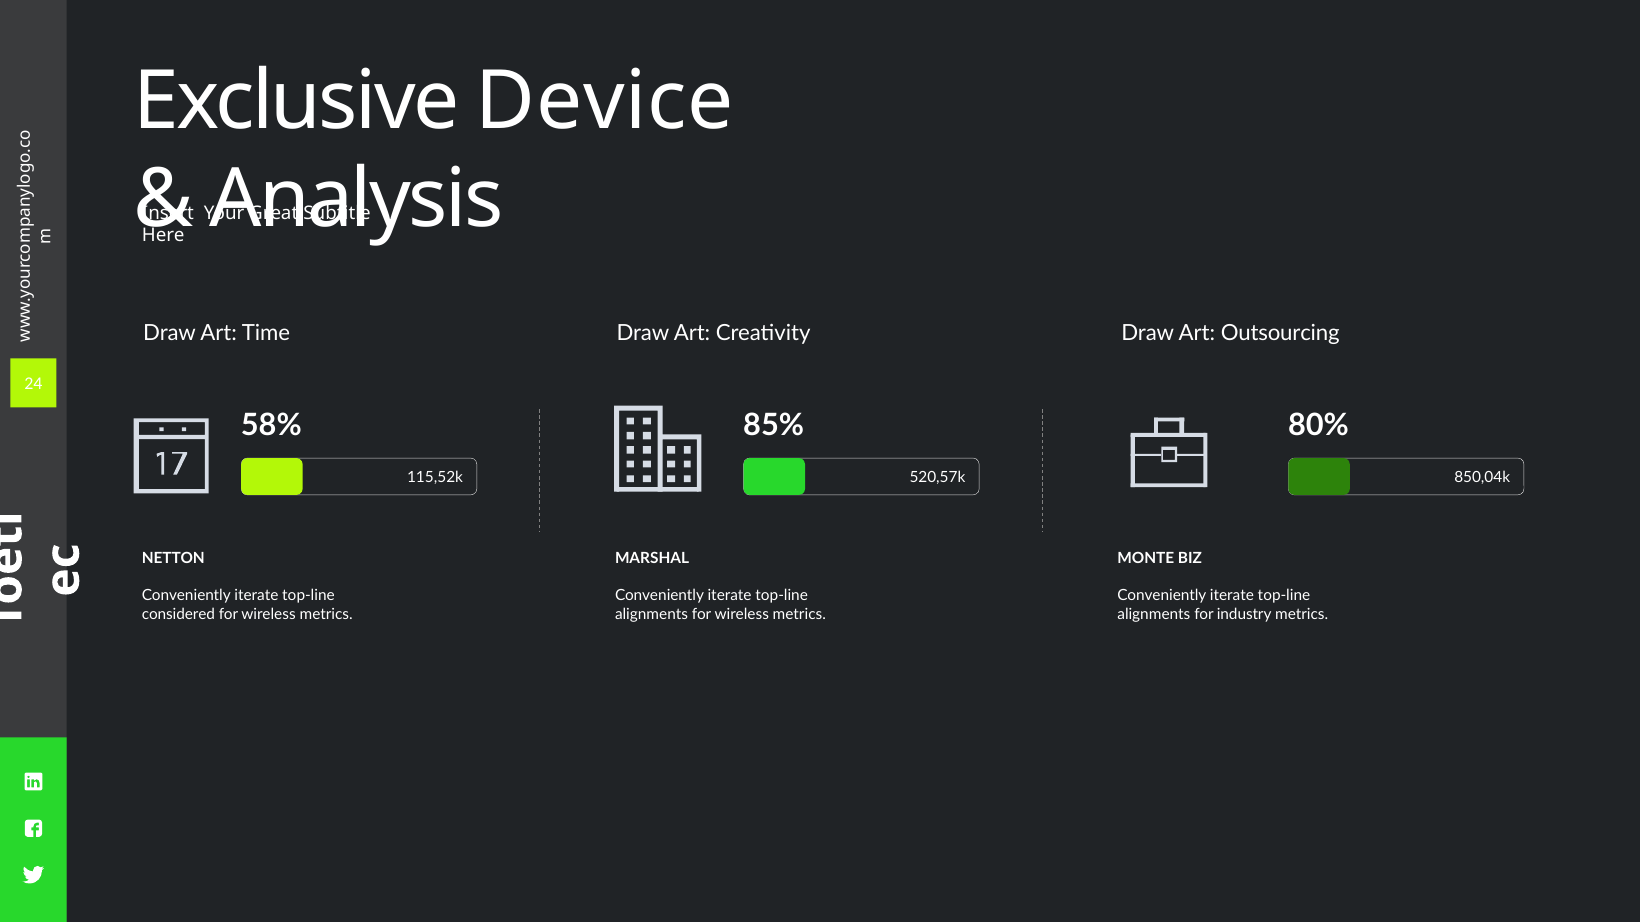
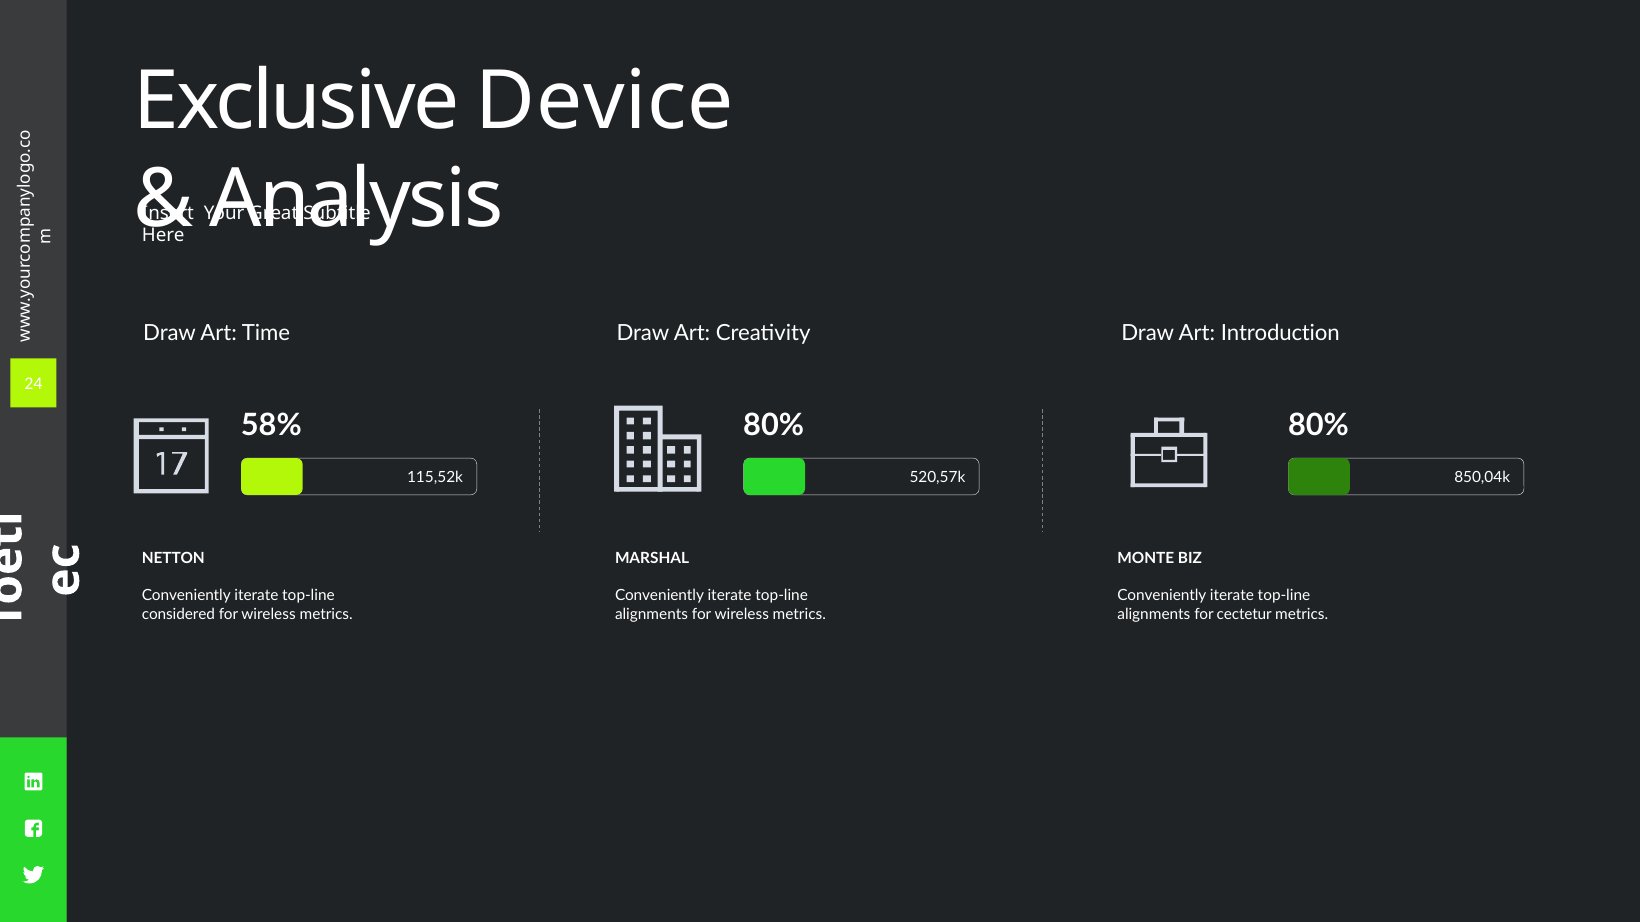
Outsourcing: Outsourcing -> Introduction
85% at (774, 426): 85% -> 80%
industry: industry -> cectetur
